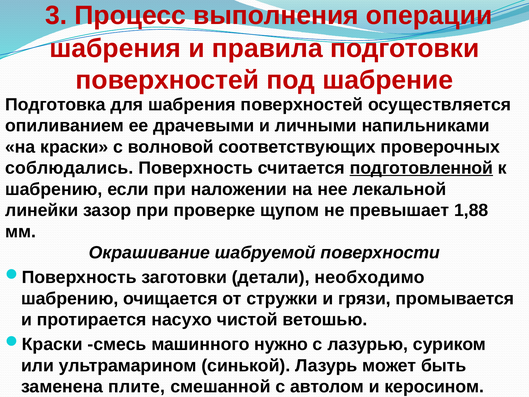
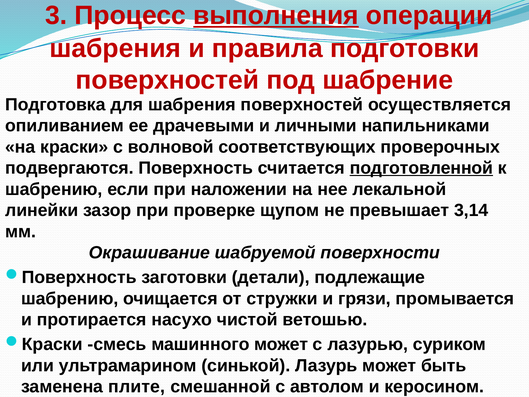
выполнения underline: none -> present
соблюдались: соблюдались -> подвергаются
1,88: 1,88 -> 3,14
необходимо: необходимо -> подлежащие
машинного нужно: нужно -> может
